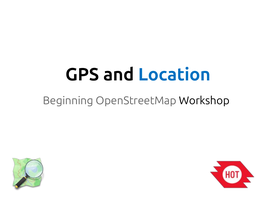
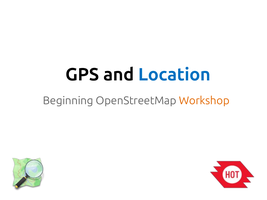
Workshop colour: black -> orange
